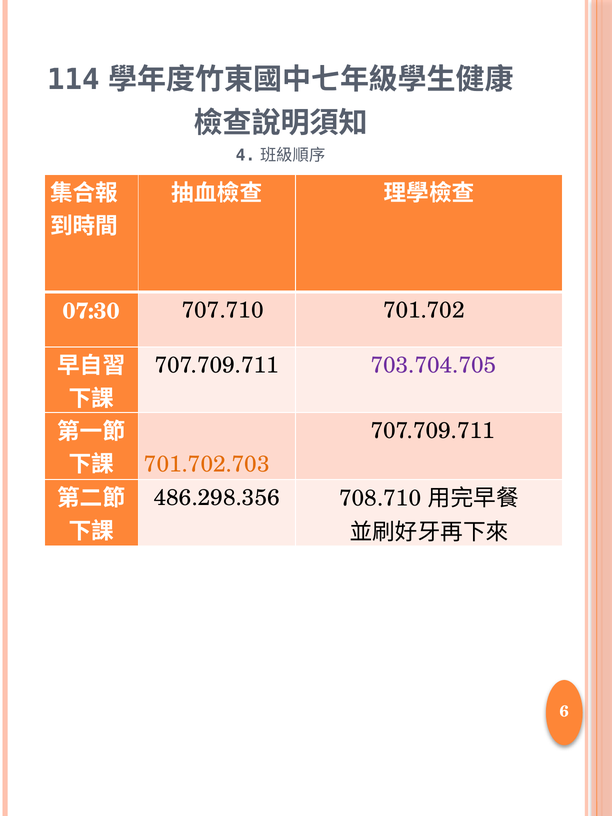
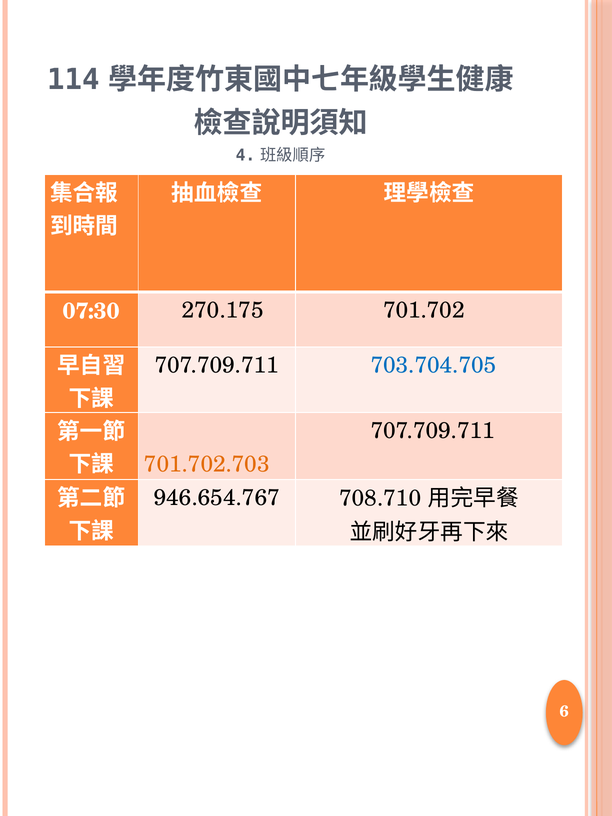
707.710: 707.710 -> 270.175
703.704.705 colour: purple -> blue
486.298.356: 486.298.356 -> 946.654.767
